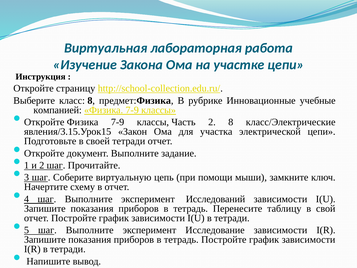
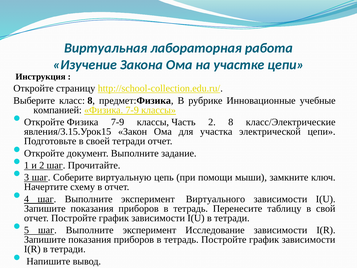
Исследований: Исследований -> Виртуального
